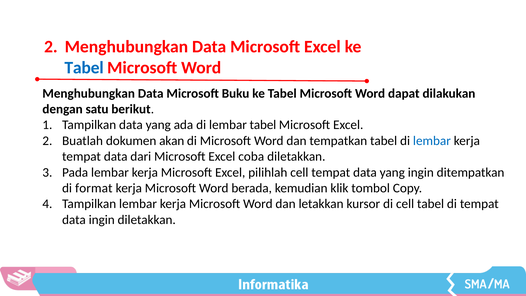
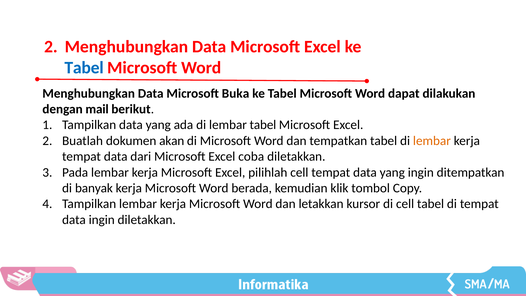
Buku: Buku -> Buka
satu: satu -> mail
lembar at (432, 141) colour: blue -> orange
format: format -> banyak
